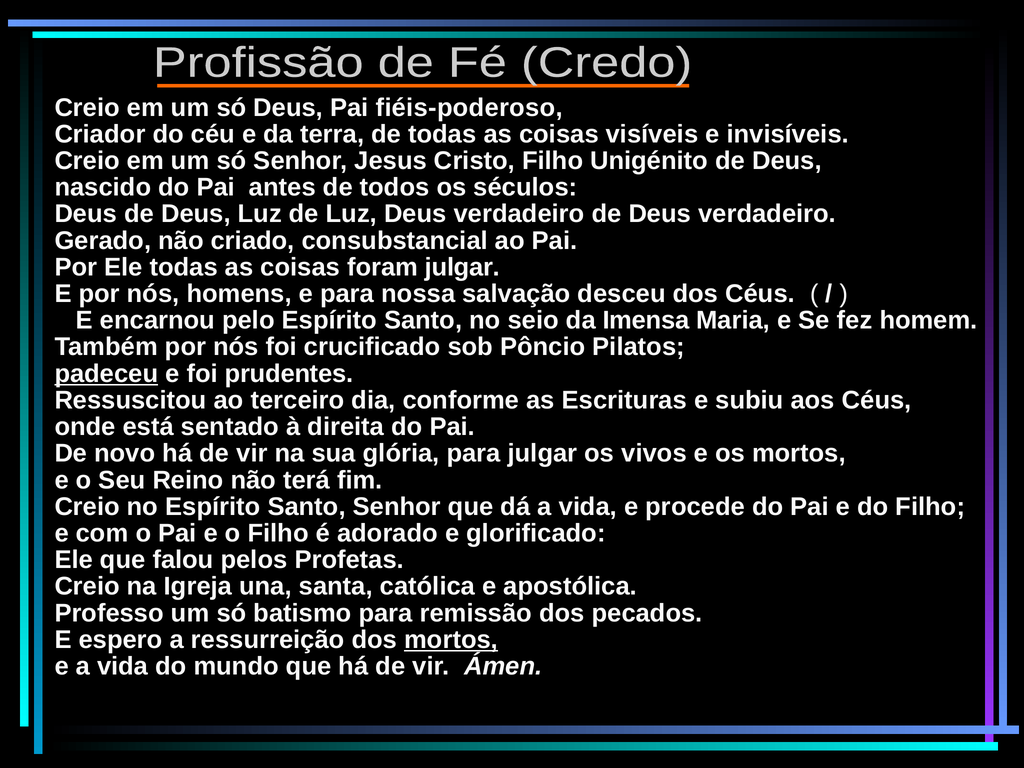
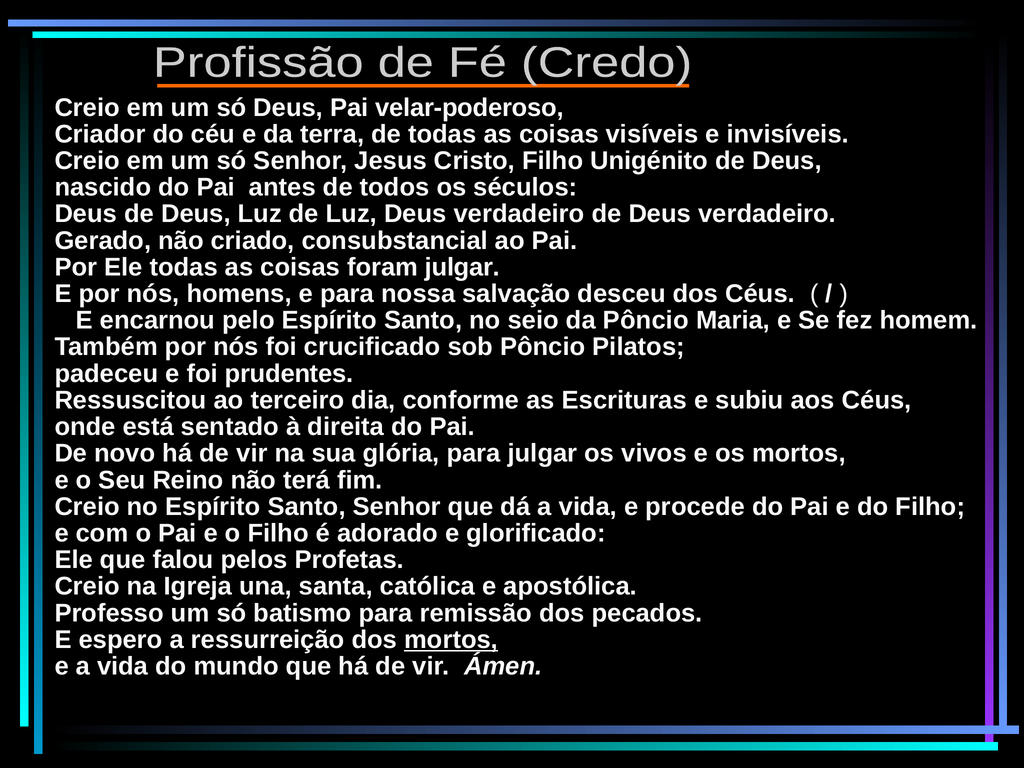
fiéis-poderoso: fiéis-poderoso -> velar-poderoso
da Imensa: Imensa -> Pôncio
padeceu underline: present -> none
